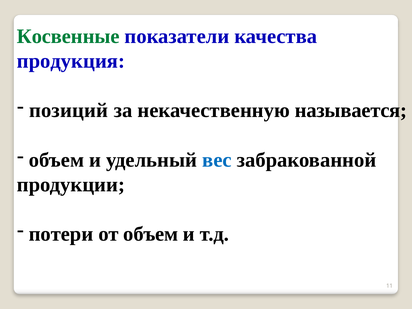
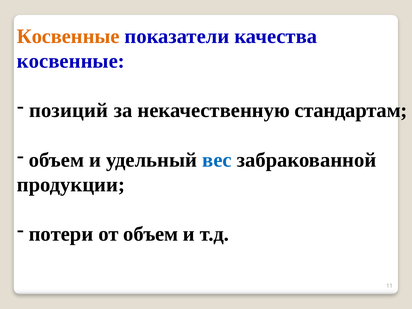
Косвенные at (68, 36) colour: green -> orange
продукция at (71, 61): продукция -> косвенные
называется: называется -> стандартам
